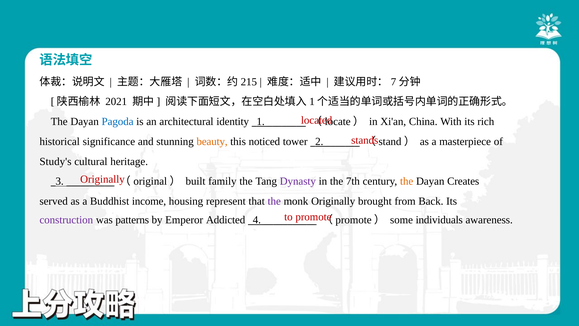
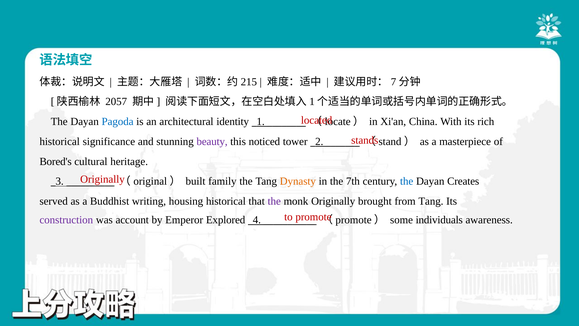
2021: 2021 -> 2057
beauty colour: orange -> purple
Study's: Study's -> Bored's
Dynasty colour: purple -> orange
the at (407, 181) colour: orange -> blue
income: income -> writing
housing represent: represent -> historical
from Back: Back -> Tang
patterns: patterns -> account
Addicted: Addicted -> Explored
